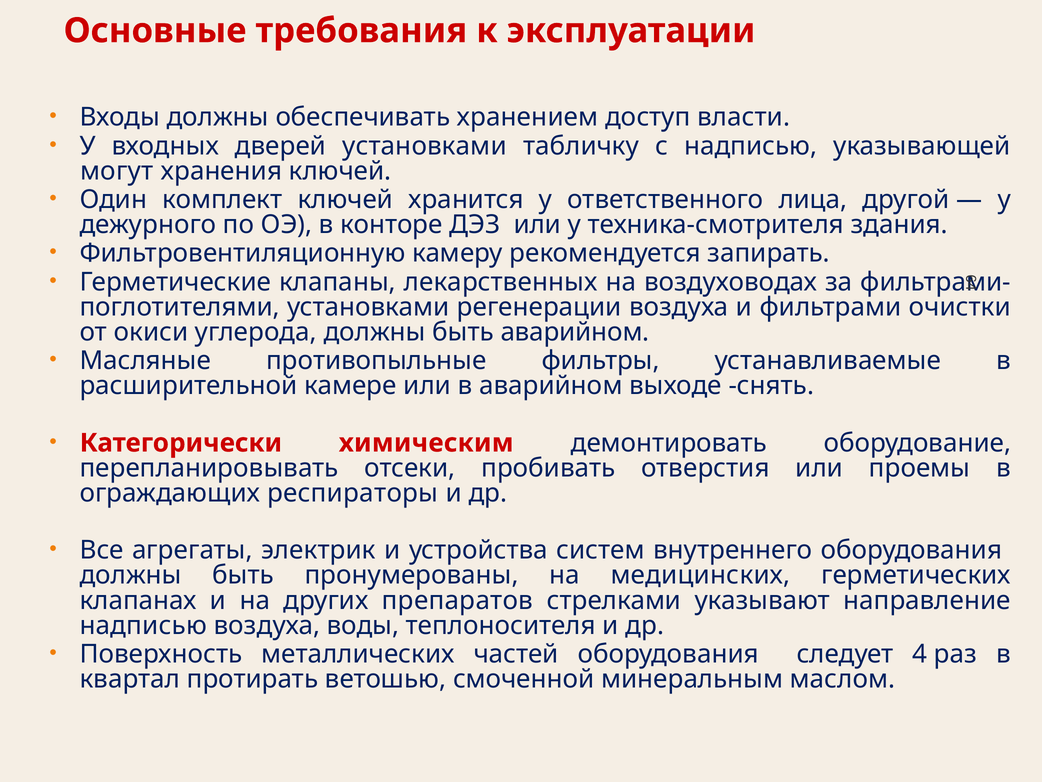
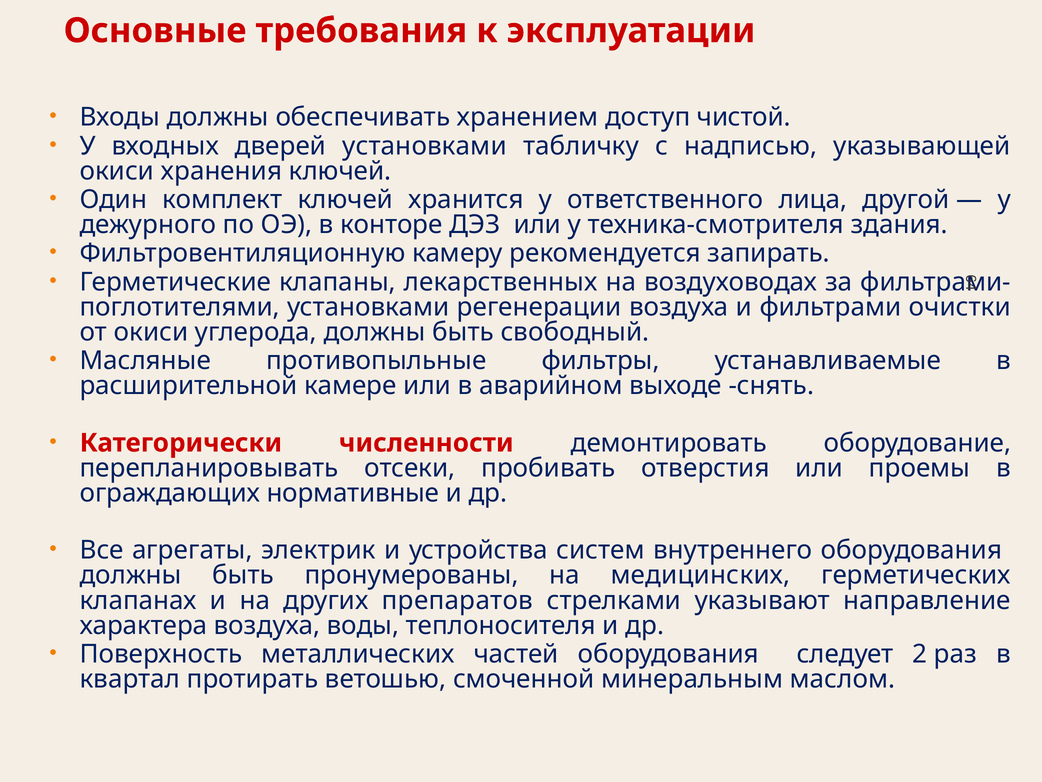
власти: власти -> чистой
могут at (117, 171): могут -> окиси
быть аварийном: аварийном -> свободный
химическим: химическим -> численности
респираторы: респираторы -> нормативные
надписью at (143, 625): надписью -> характера
следует 4: 4 -> 2
